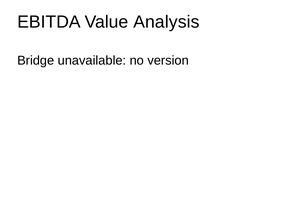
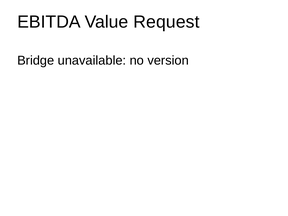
Analysis: Analysis -> Request
